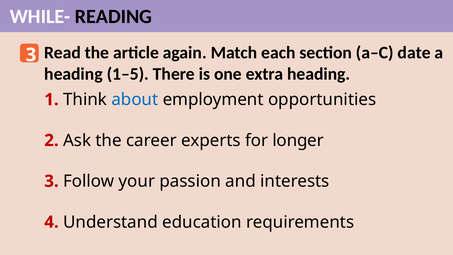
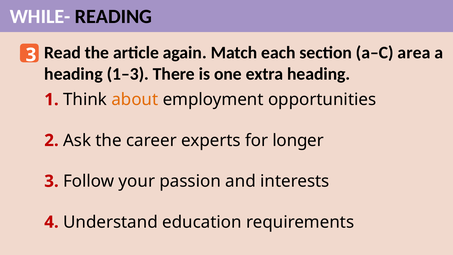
date: date -> area
1–5: 1–5 -> 1–3
about colour: blue -> orange
